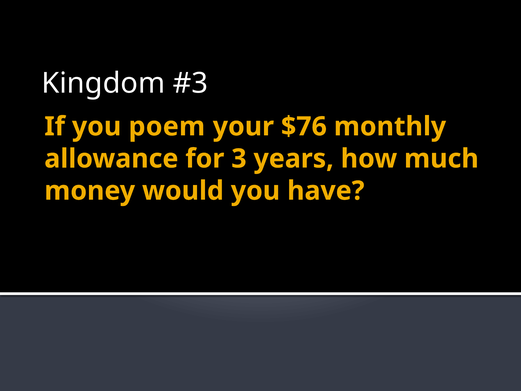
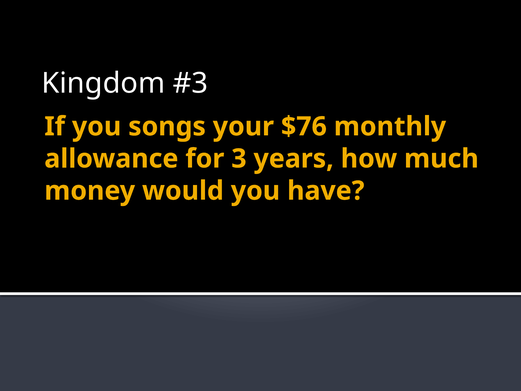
poem: poem -> songs
